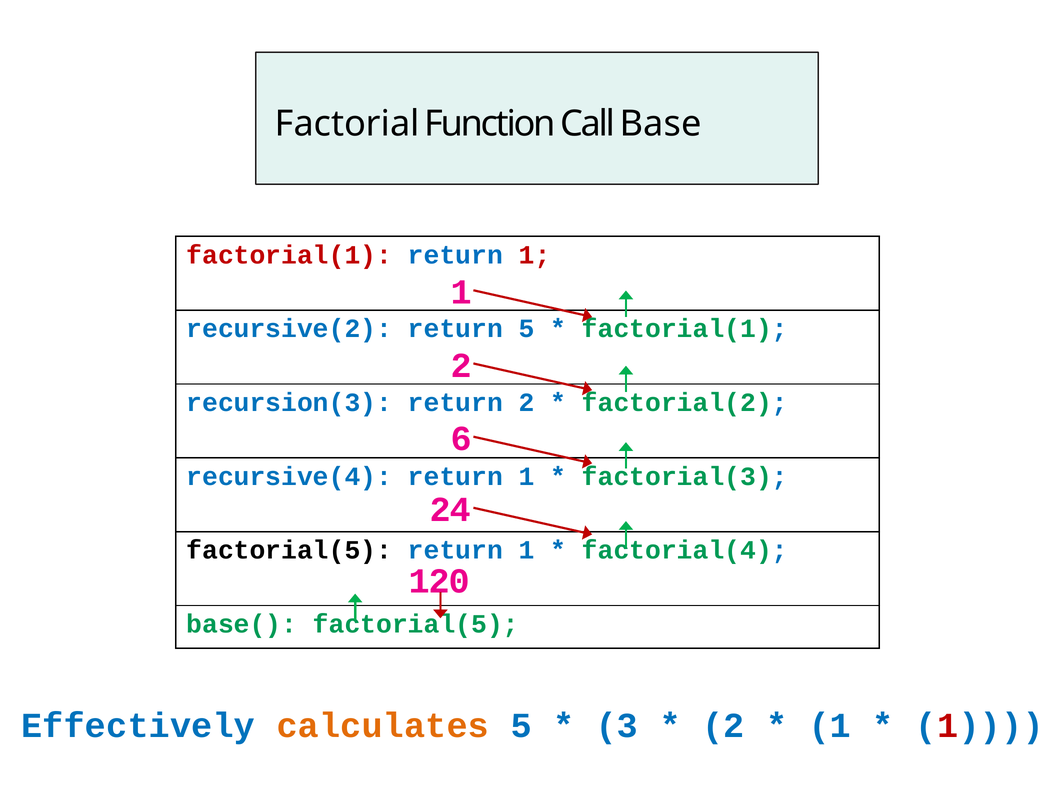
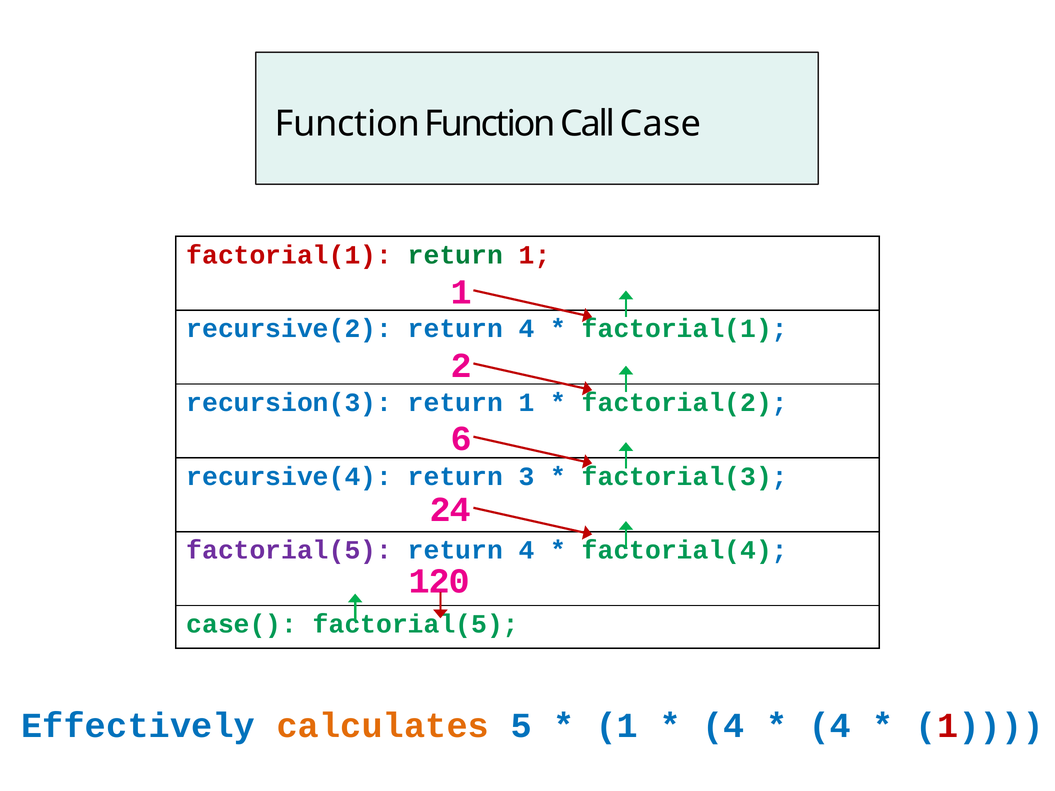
Factorial at (347, 124): Factorial -> Function
Base: Base -> Case
return at (455, 255) colour: blue -> green
5 at (527, 329): 5 -> 4
2 at (527, 403): 2 -> 1
1 at (527, 477): 1 -> 3
factorial(5 at (289, 550) colour: black -> purple
1 at (527, 550): 1 -> 4
base(: base( -> case(
3 at (617, 726): 3 -> 1
2 at (723, 726): 2 -> 4
1 at (830, 726): 1 -> 4
